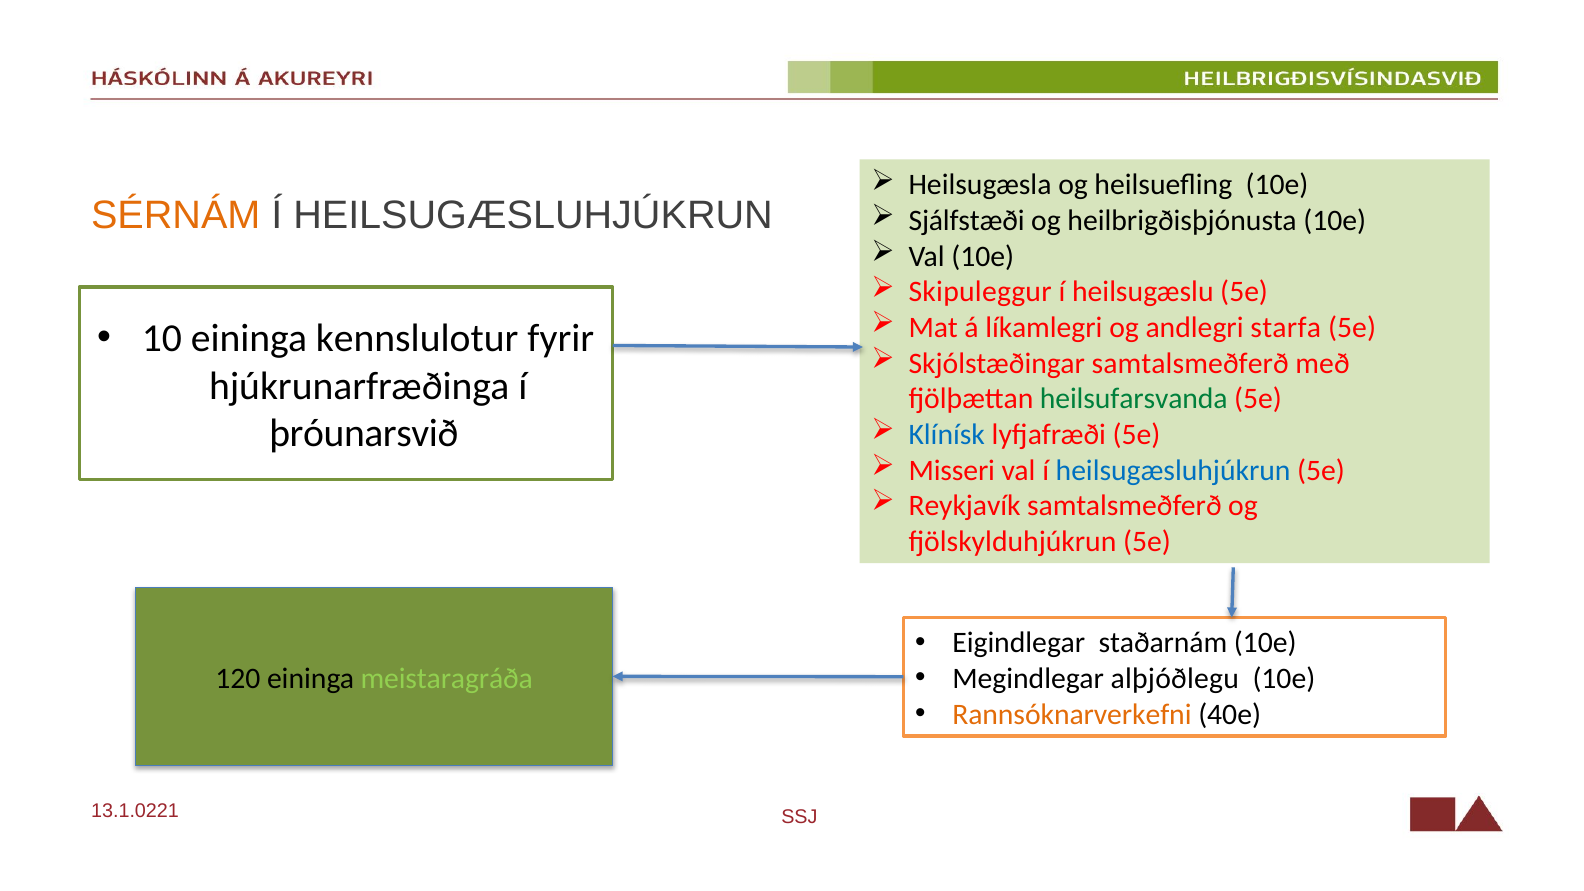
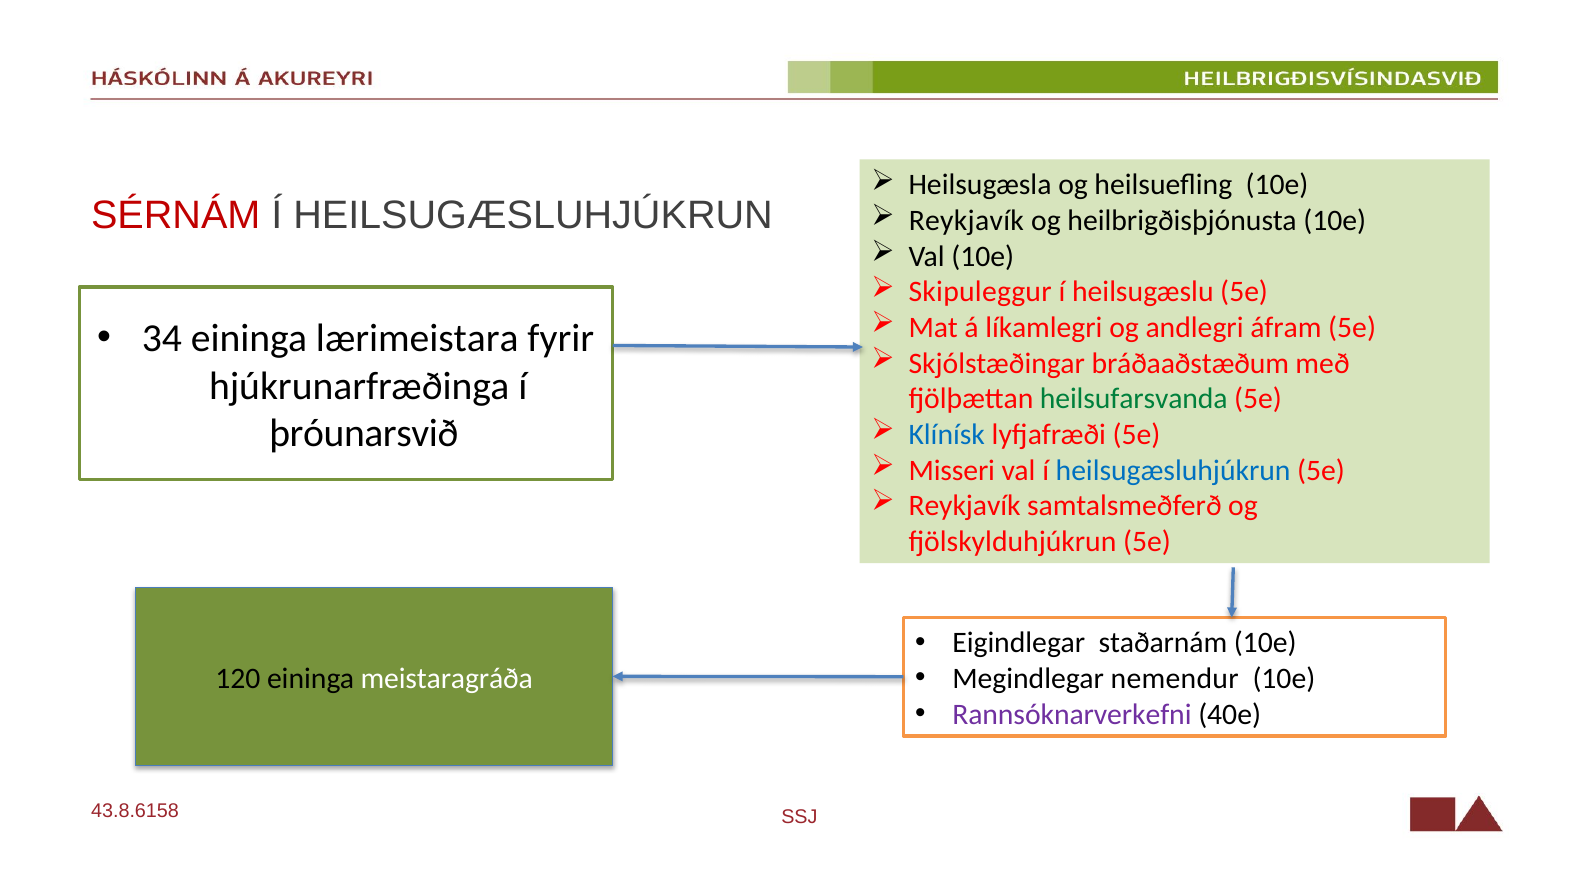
SÉRNÁM colour: orange -> red
Sjálfstæði at (967, 221): Sjálfstæði -> Reykjavík
starfa: starfa -> áfram
10: 10 -> 34
kennslulotur: kennslulotur -> lærimeistara
Skjólstæðingar samtalsmeðferð: samtalsmeðferð -> bráðaaðstæðum
alþjóðlegu: alþjóðlegu -> nemendur
meistaragráða colour: light green -> white
Rannsóknarverkefni colour: orange -> purple
13.1.0221: 13.1.0221 -> 43.8.6158
